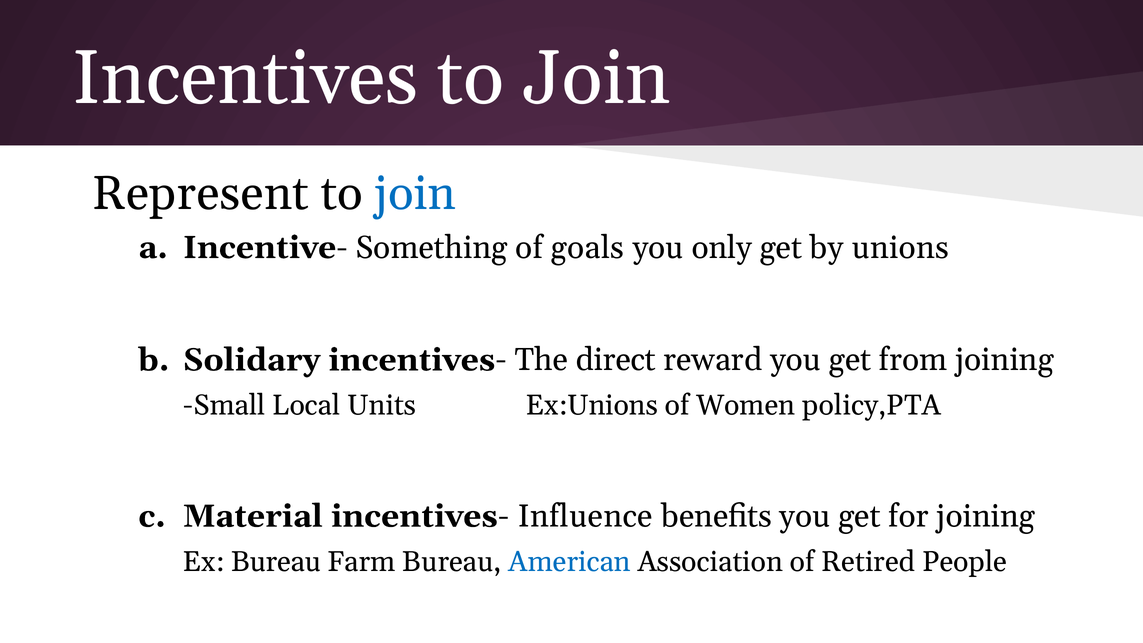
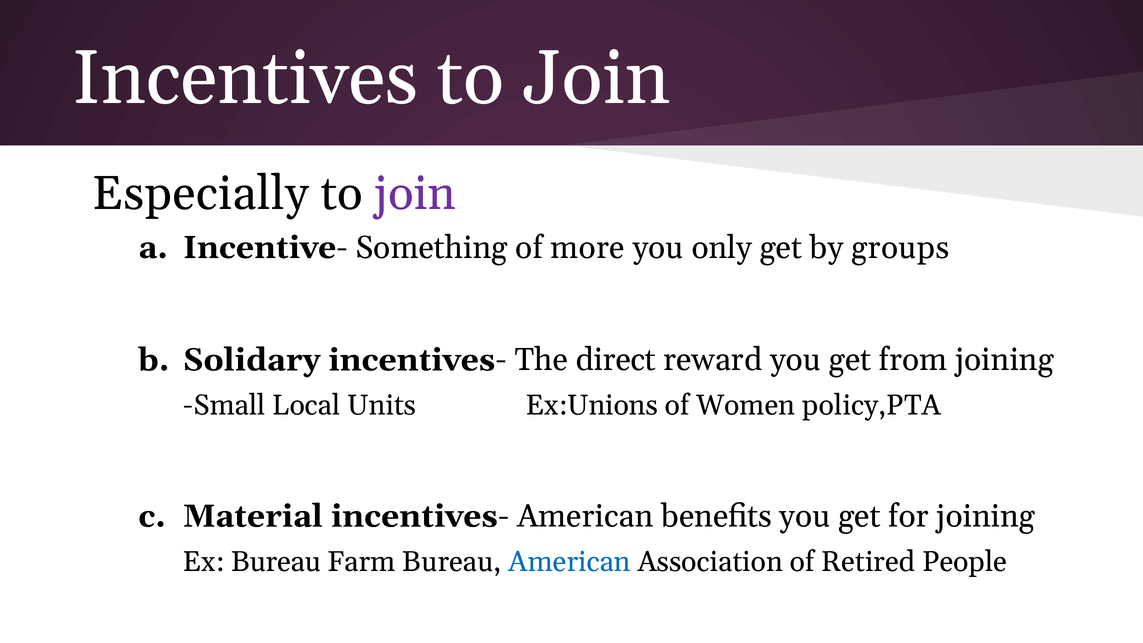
Represent: Represent -> Especially
join at (415, 193) colour: blue -> purple
goals: goals -> more
unions: unions -> groups
incentives- Influence: Influence -> American
